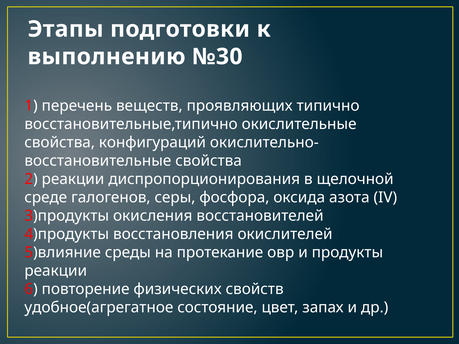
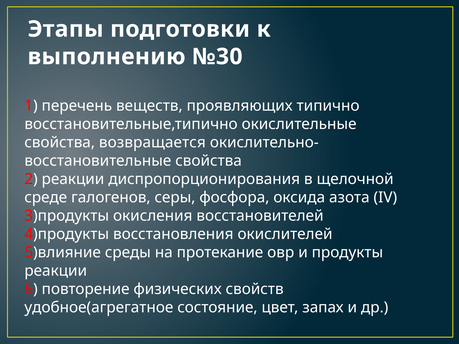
конфигураций: конфигураций -> возвращается
